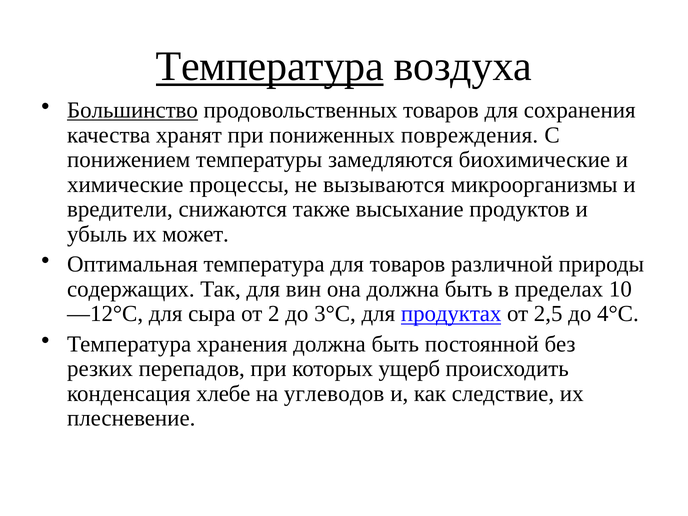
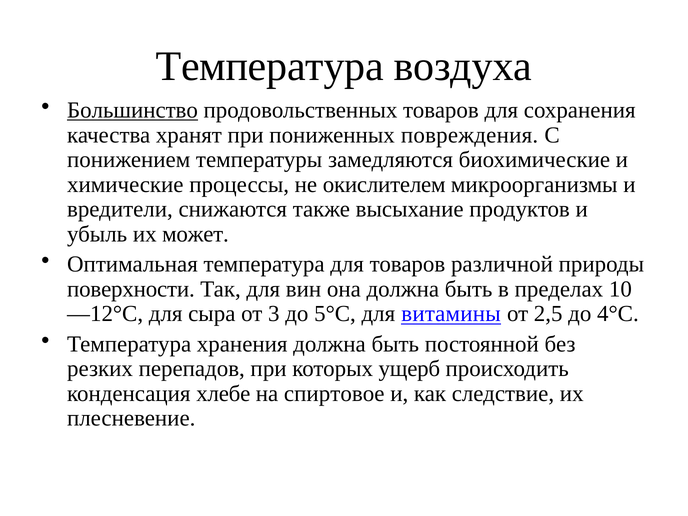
Температура at (270, 67) underline: present -> none
вызываются: вызываются -> окислителем
содержащих: содержащих -> поверхности
2: 2 -> 3
3°С: 3°С -> 5°С
продуктах: продуктах -> витамины
углеводов: углеводов -> спиртовое
